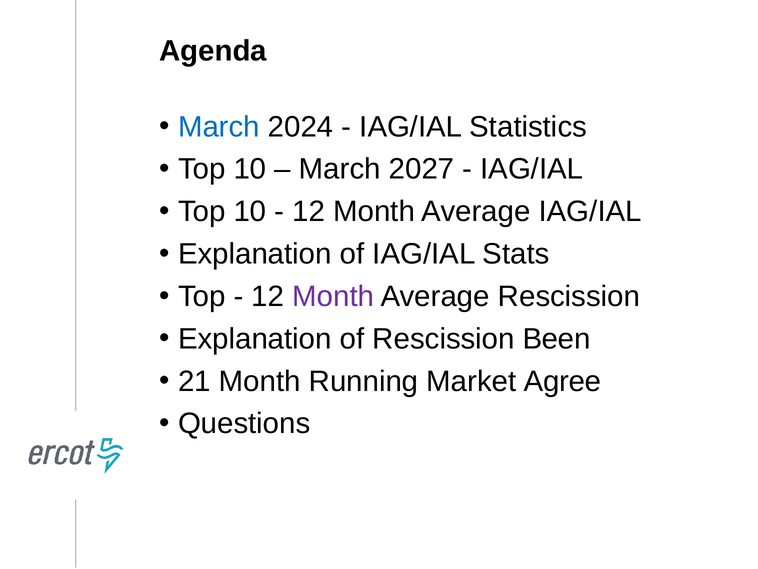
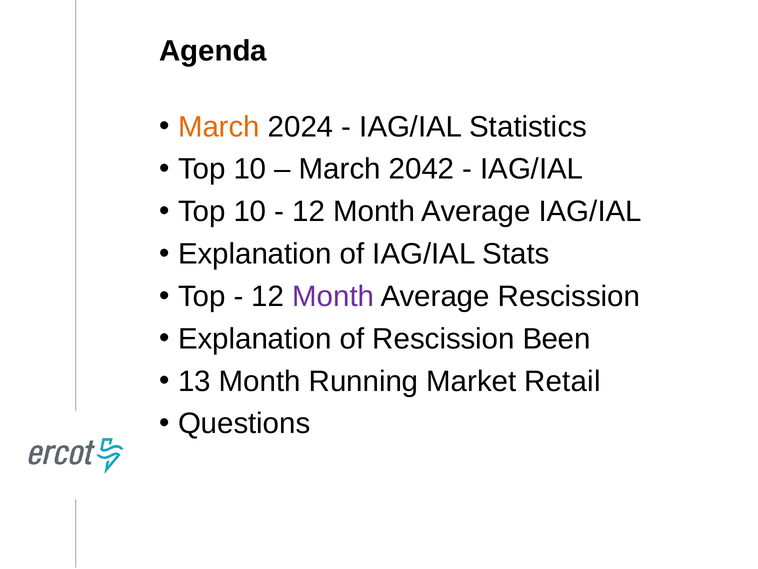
March at (219, 127) colour: blue -> orange
2027: 2027 -> 2042
21: 21 -> 13
Agree: Agree -> Retail
